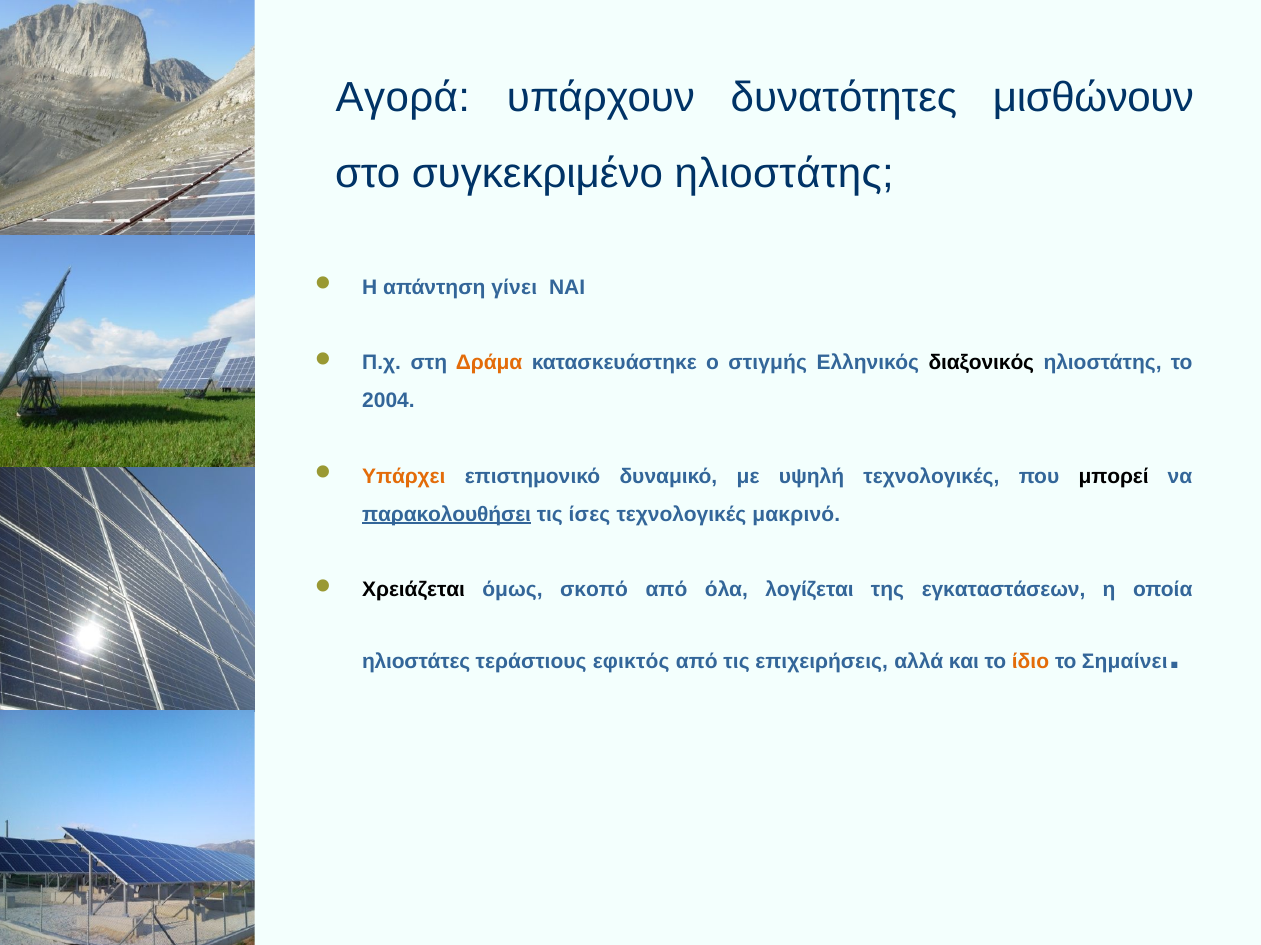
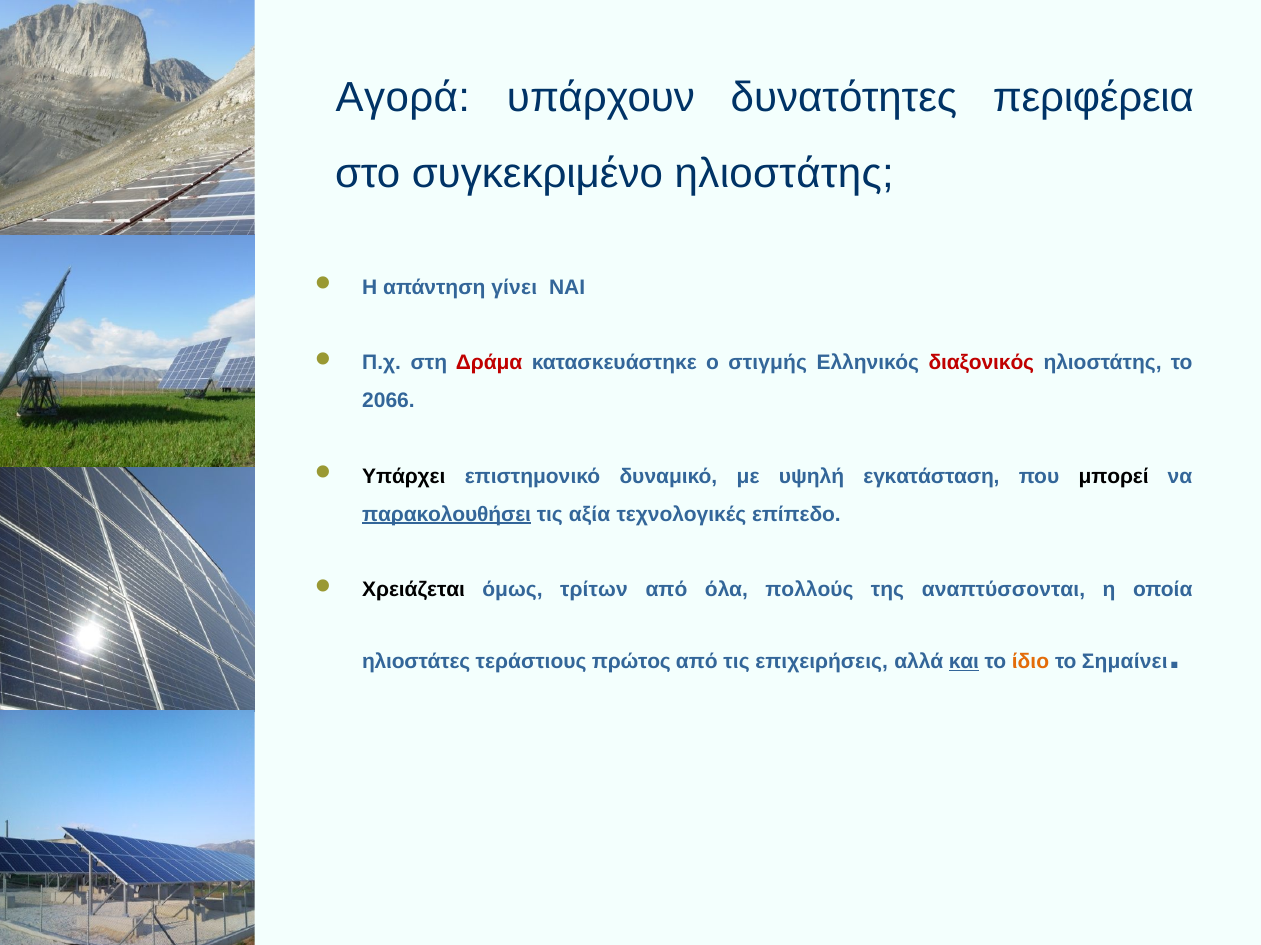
μισθώνουν: μισθώνουν -> περιφέρεια
Δράμα colour: orange -> red
διαξονικός colour: black -> red
2004: 2004 -> 2066
Υπάρχει colour: orange -> black
υψηλή τεχνολογικές: τεχνολογικές -> εγκατάσταση
ίσες: ίσες -> αξία
μακρινό: μακρινό -> επίπεδο
σκοπό: σκοπό -> τρίτων
λογίζεται: λογίζεται -> πολλούς
εγκαταστάσεων: εγκαταστάσεων -> αναπτύσσονται
εφικτός: εφικτός -> πρώτος
και underline: none -> present
